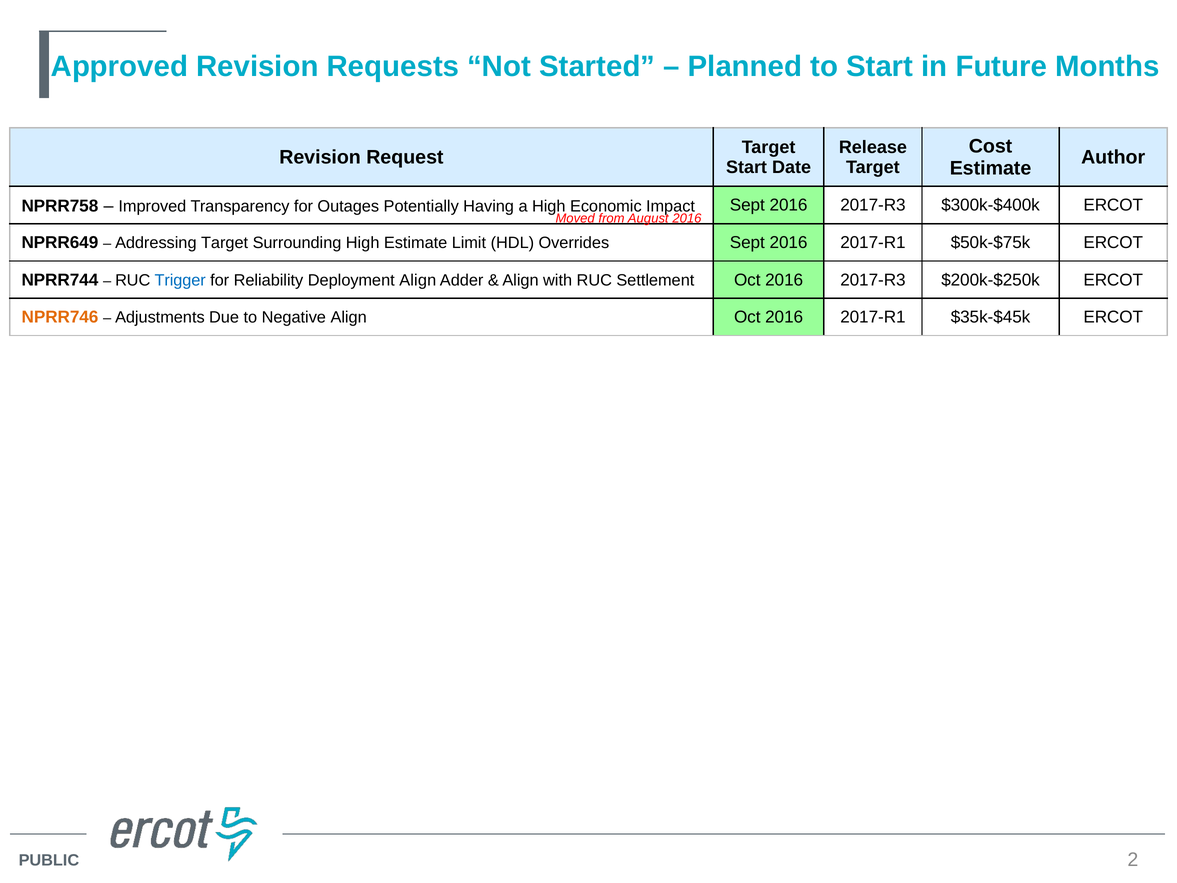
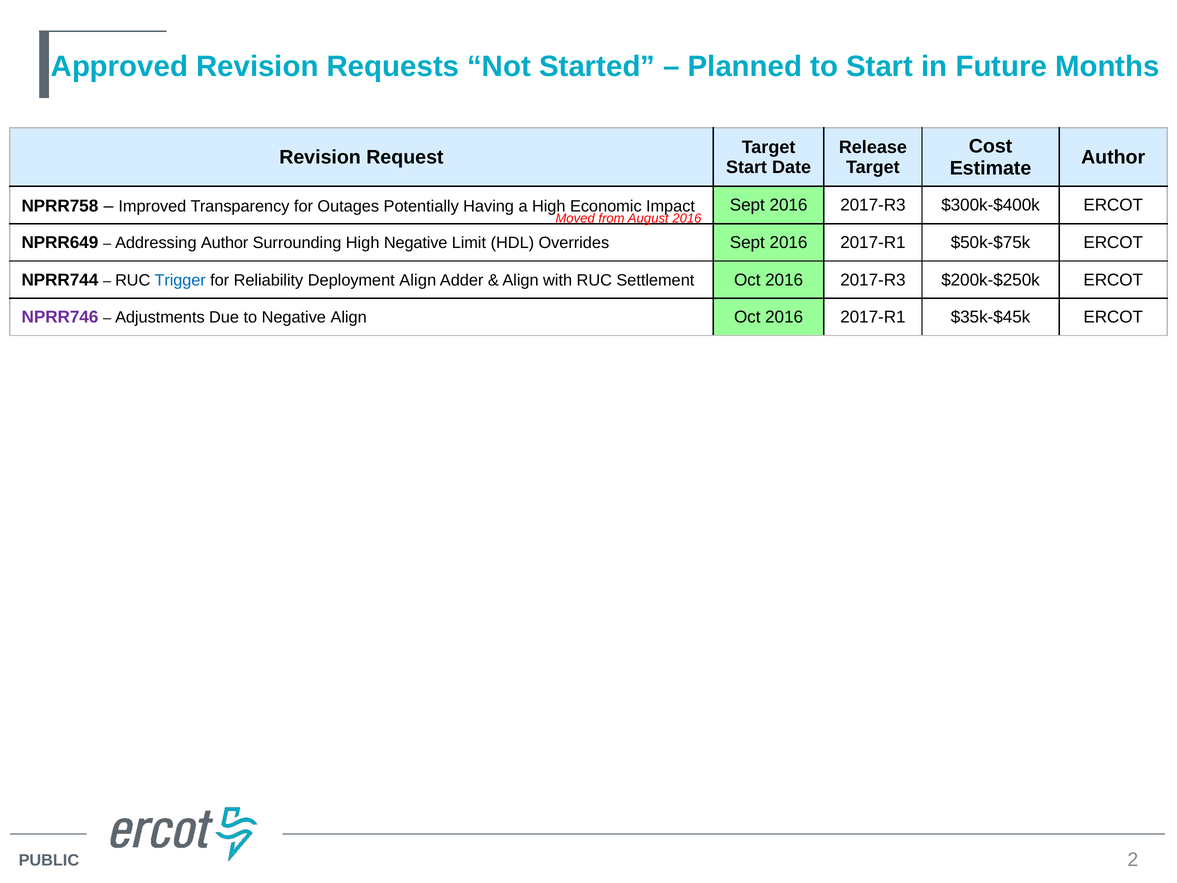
Addressing Target: Target -> Author
High Estimate: Estimate -> Negative
NPRR746 colour: orange -> purple
